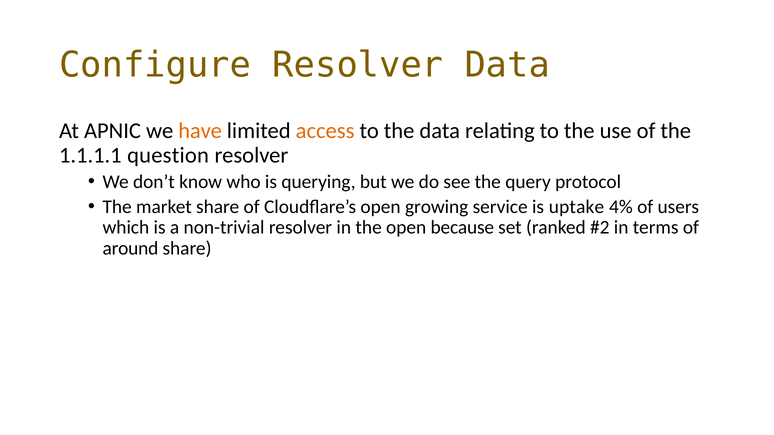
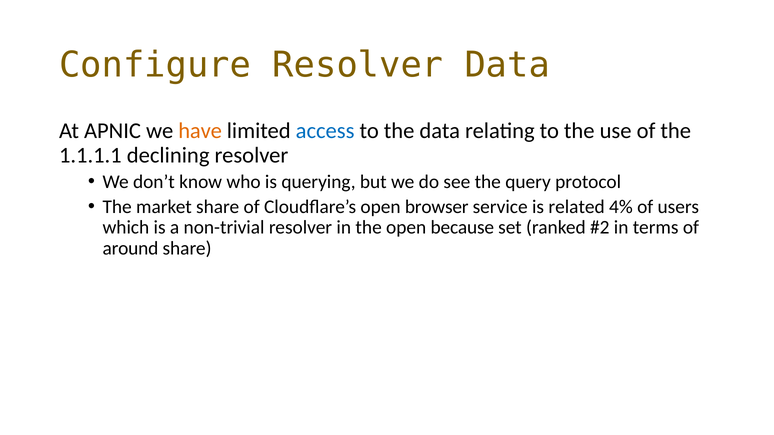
access colour: orange -> blue
question: question -> declining
growing: growing -> browser
uptake: uptake -> related
